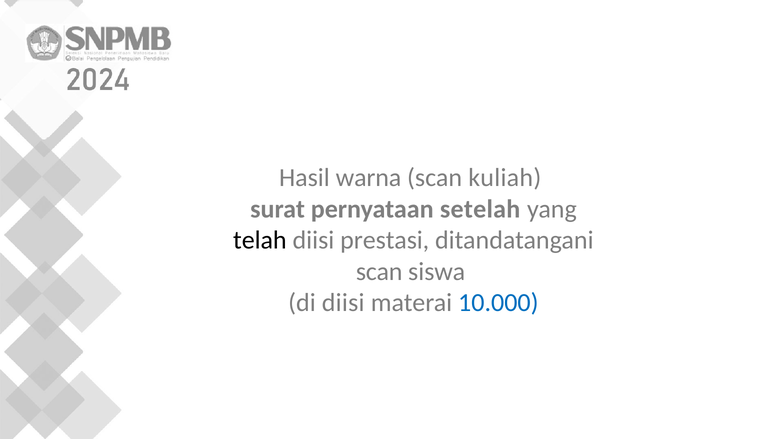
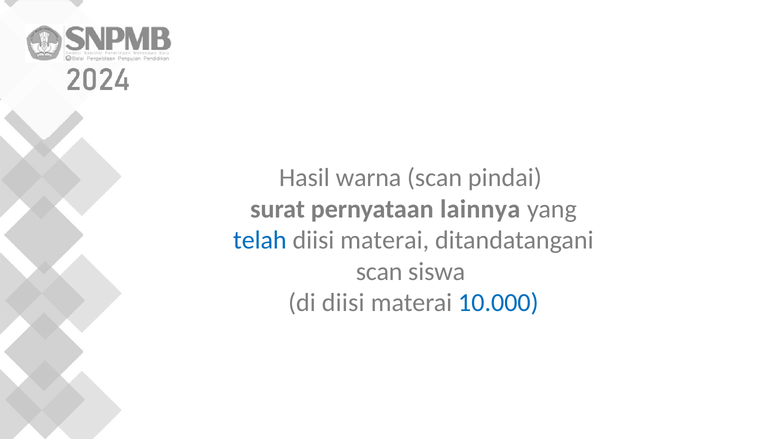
kuliah: kuliah -> pindai
setelah: setelah -> lainnya
telah colour: black -> blue
prestasi at (385, 240): prestasi -> materai
